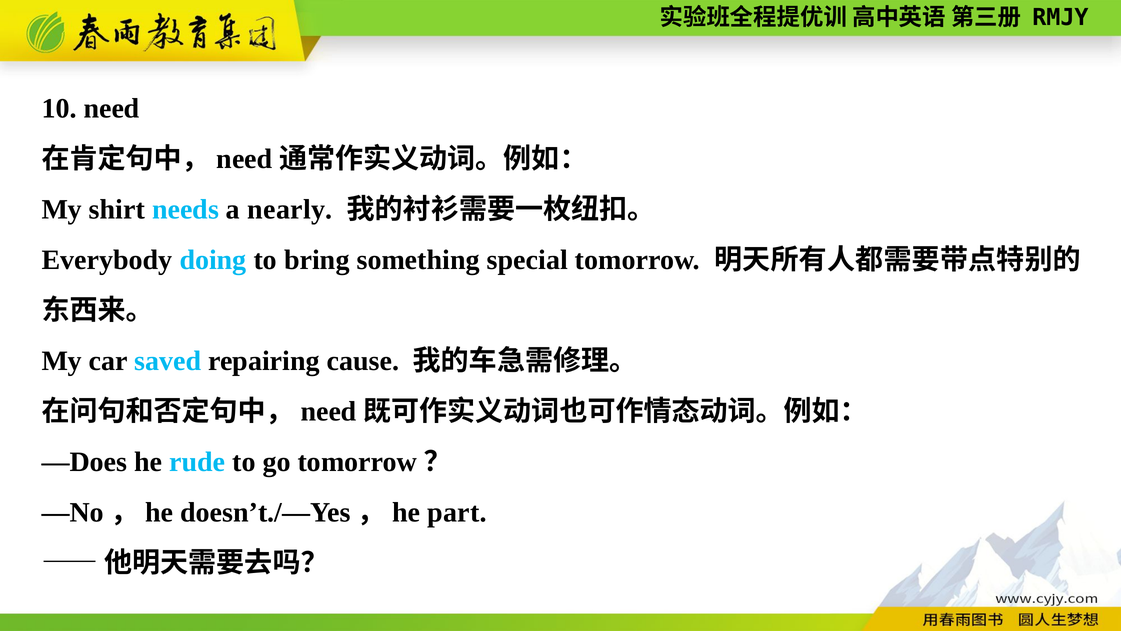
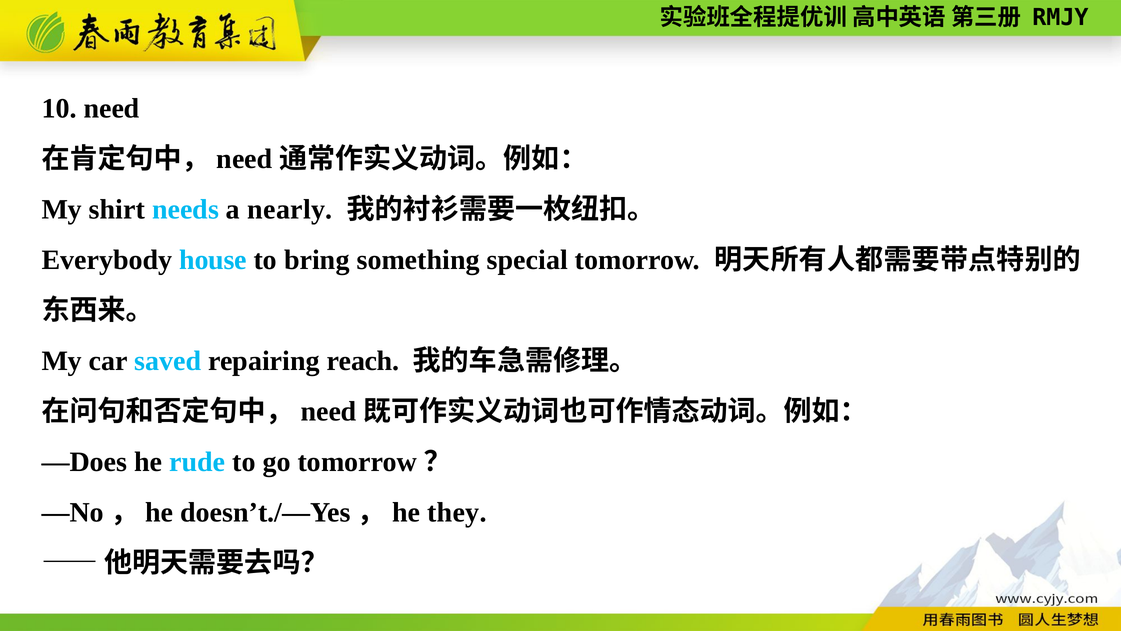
doing: doing -> house
cause: cause -> reach
part: part -> they
